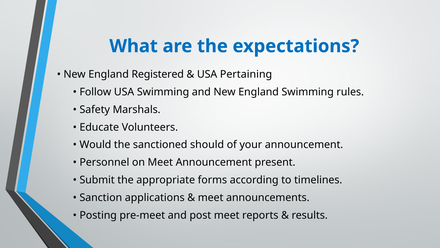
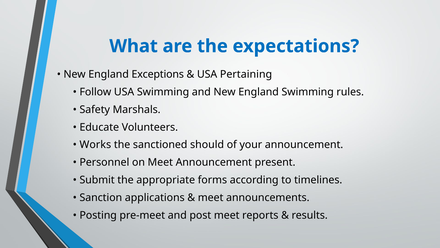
Registered: Registered -> Exceptions
Would: Would -> Works
